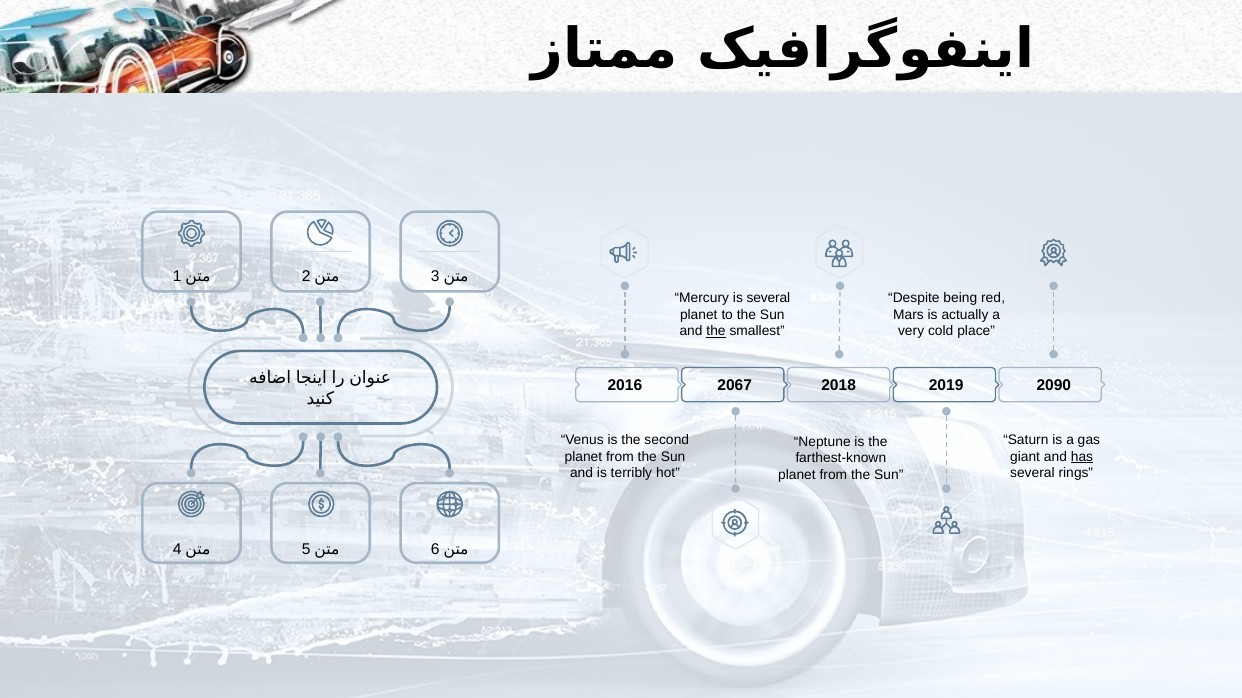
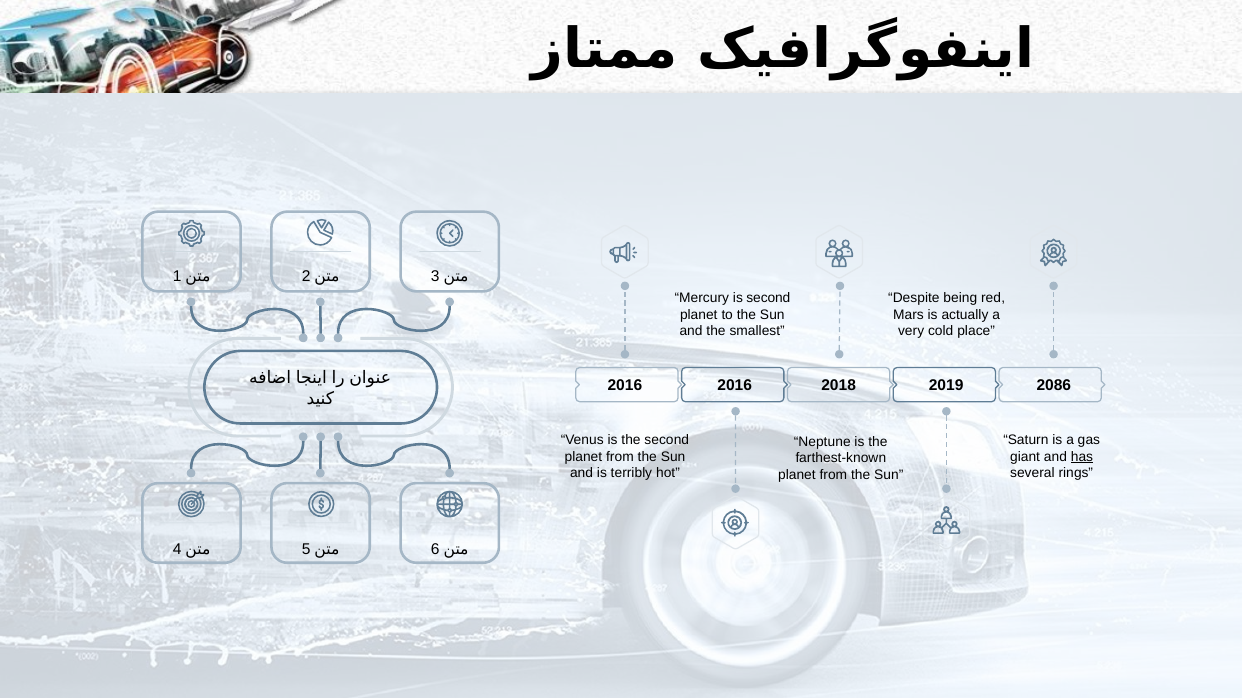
is several: several -> second
the at (716, 331) underline: present -> none
2016 2067: 2067 -> 2016
2090: 2090 -> 2086
